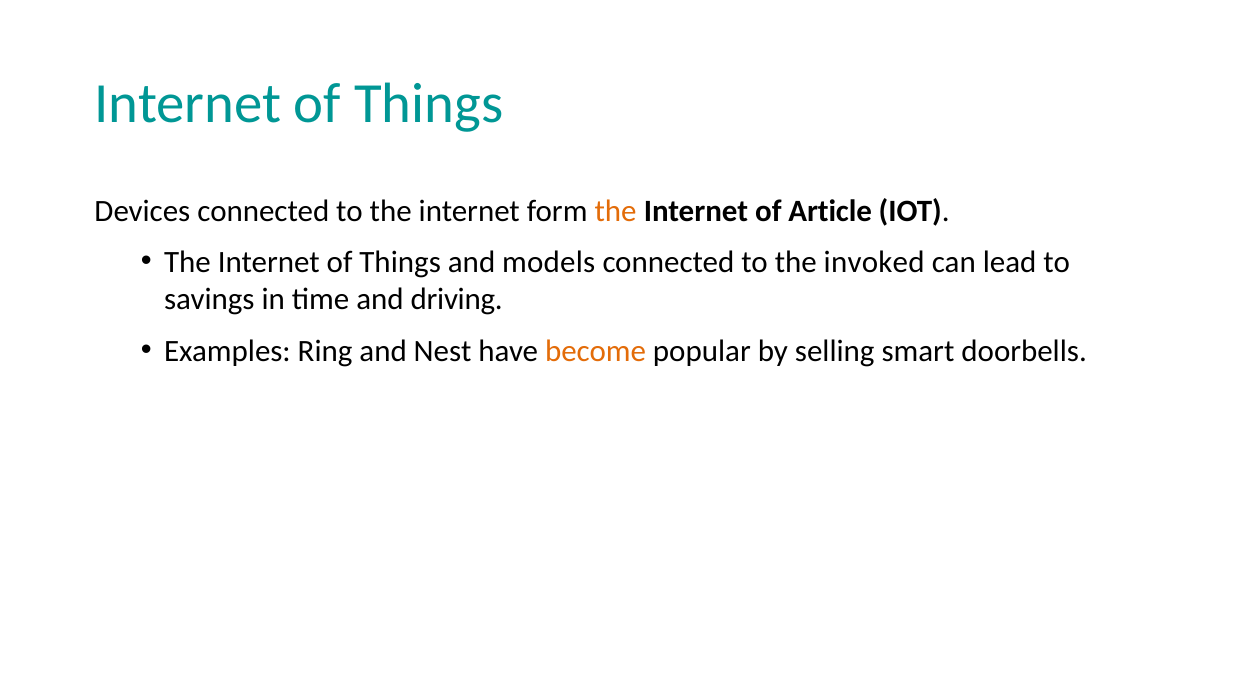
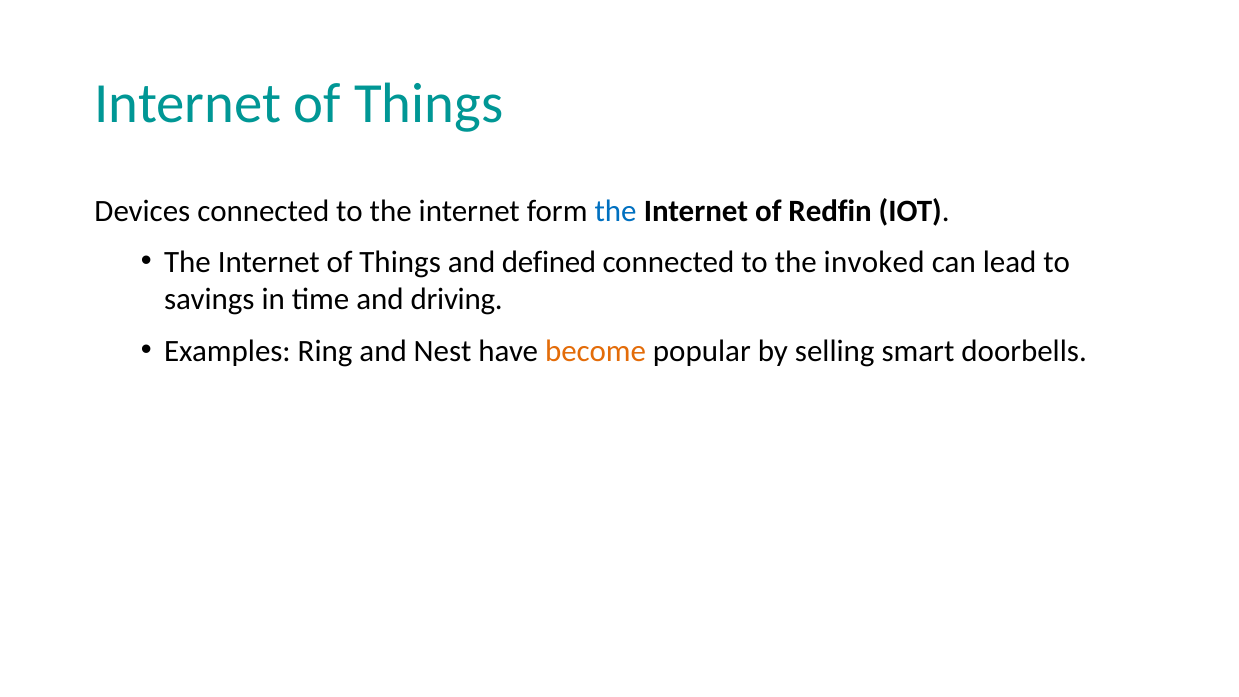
the at (616, 211) colour: orange -> blue
Article: Article -> Redfin
models: models -> defined
